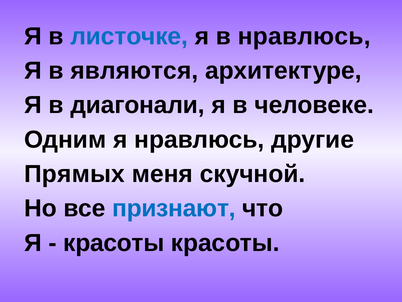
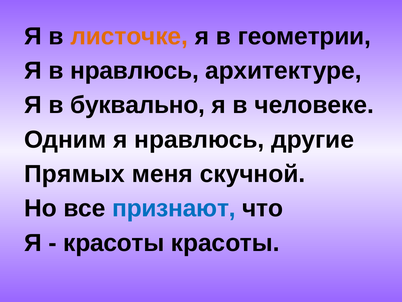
листочке colour: blue -> orange
в нравлюсь: нравлюсь -> геометрии
в являются: являются -> нравлюсь
диагонали: диагонали -> буквально
